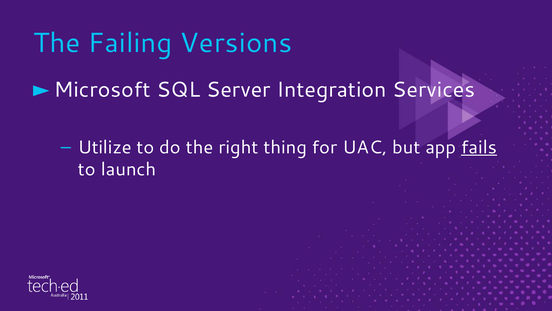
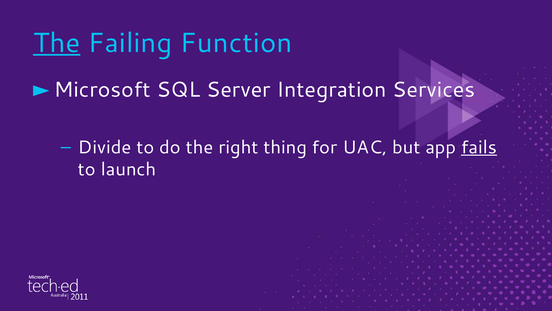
The at (57, 43) underline: none -> present
Versions: Versions -> Function
Utilize: Utilize -> Divide
